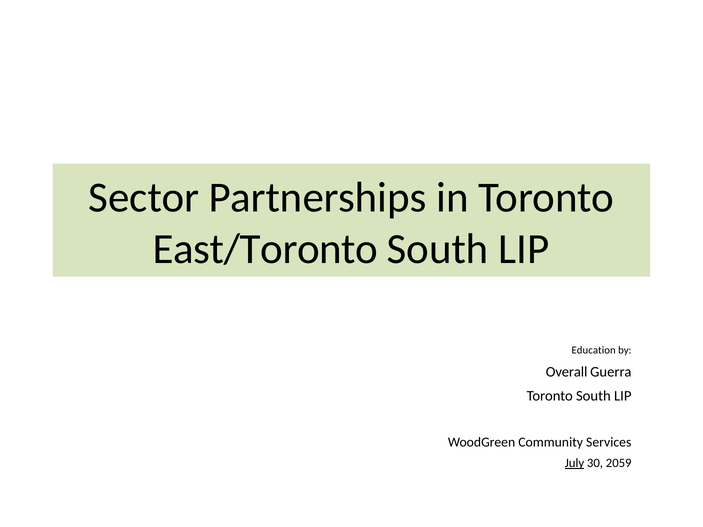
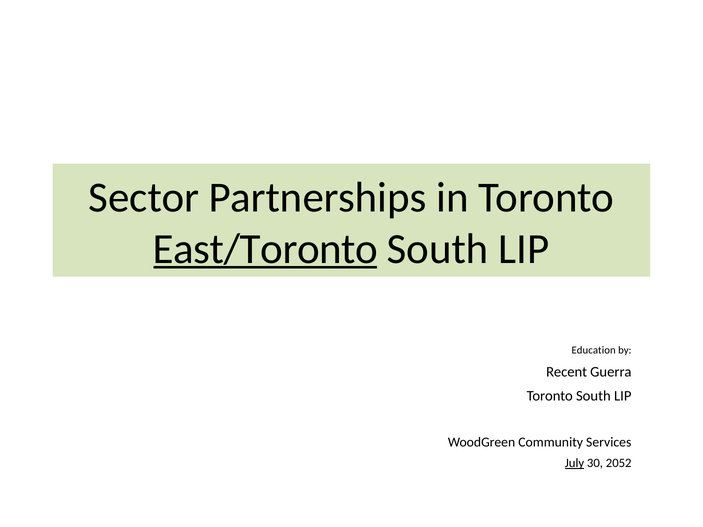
East/Toronto underline: none -> present
Overall: Overall -> Recent
2059: 2059 -> 2052
